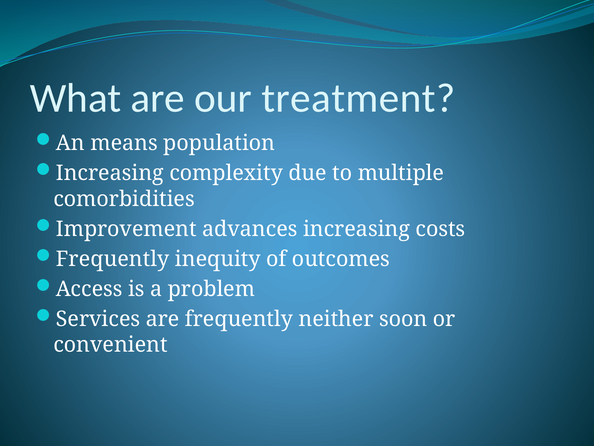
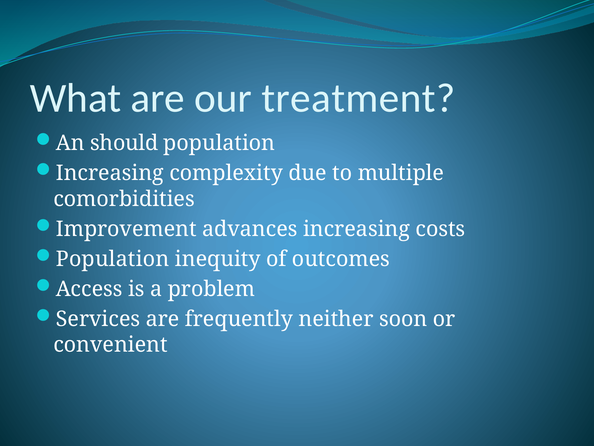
means: means -> should
Frequently at (113, 259): Frequently -> Population
